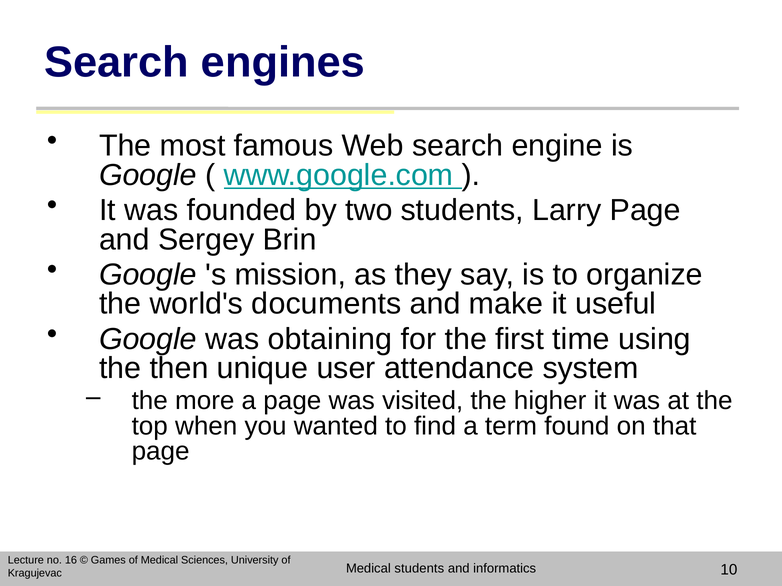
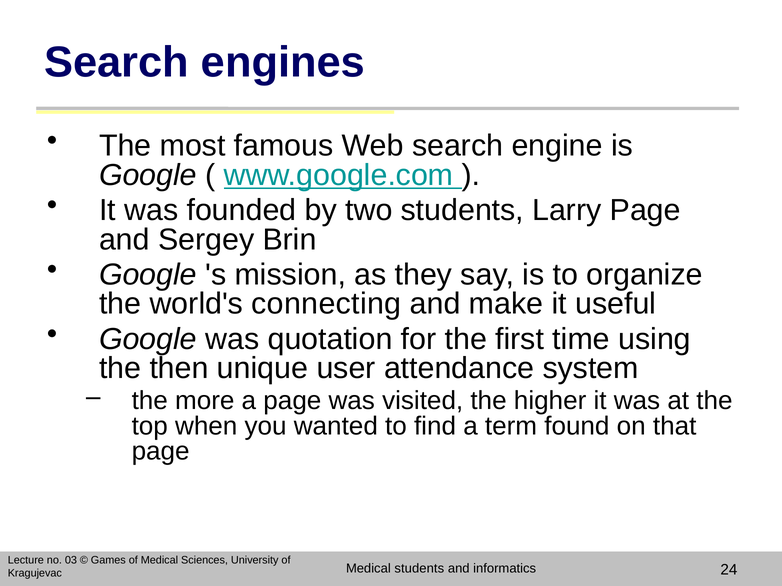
documents: documents -> connecting
obtaining: obtaining -> quotation
16: 16 -> 03
10: 10 -> 24
